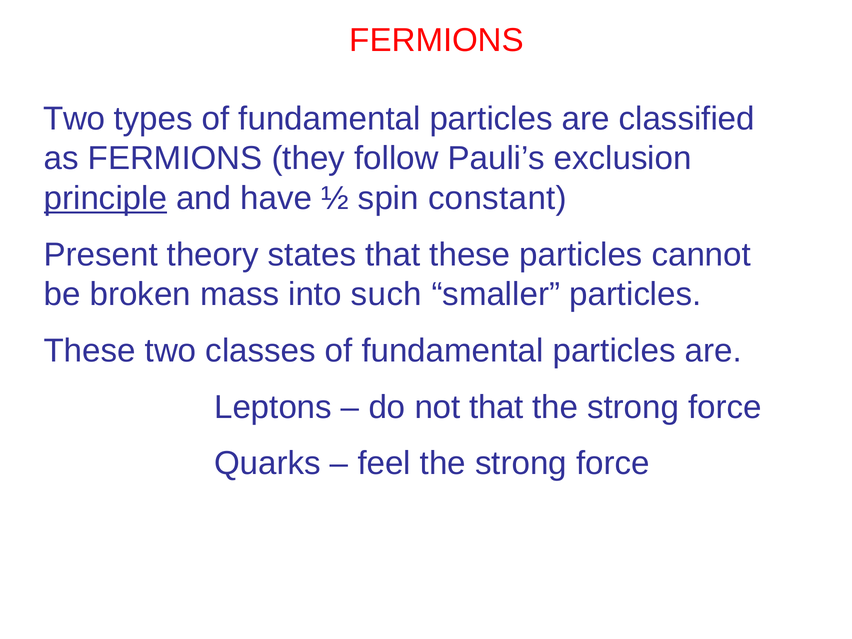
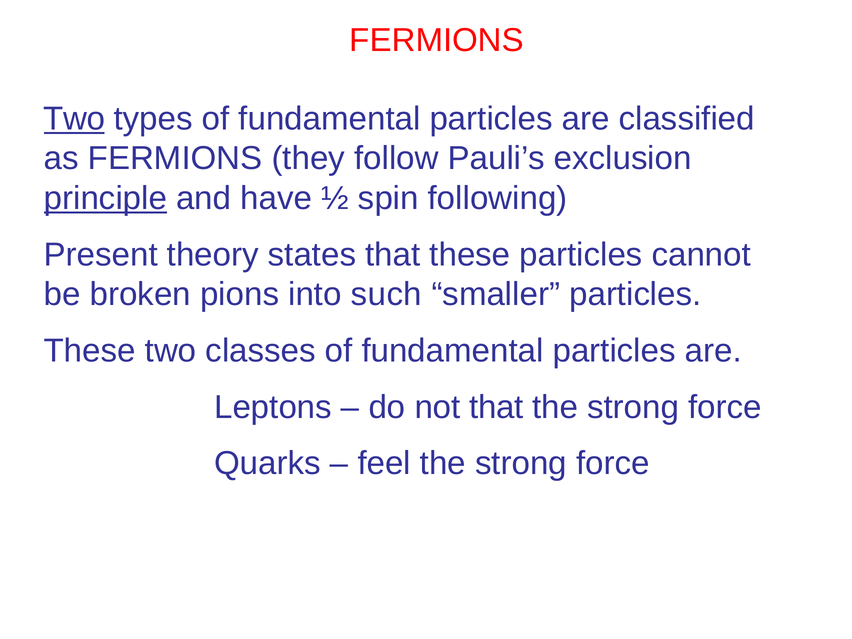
Two at (74, 119) underline: none -> present
constant: constant -> following
mass: mass -> pions
